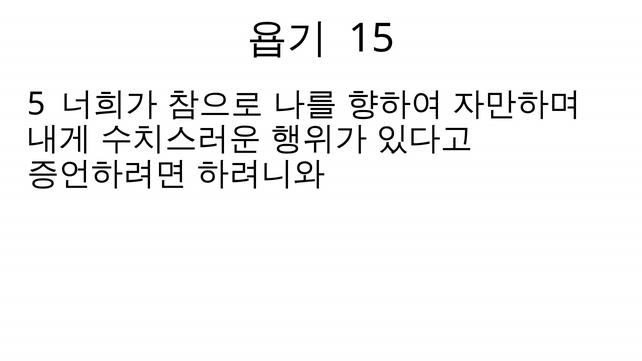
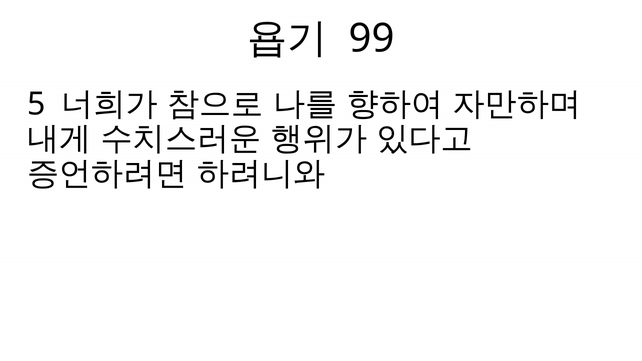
15: 15 -> 99
